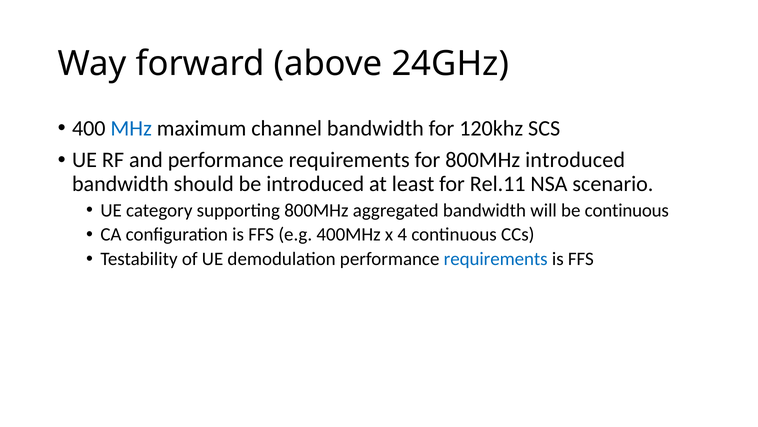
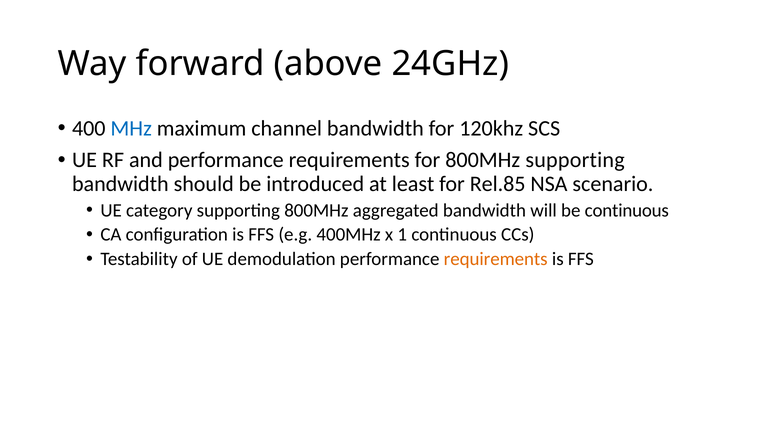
800MHz introduced: introduced -> supporting
Rel.11: Rel.11 -> Rel.85
4: 4 -> 1
requirements at (496, 259) colour: blue -> orange
